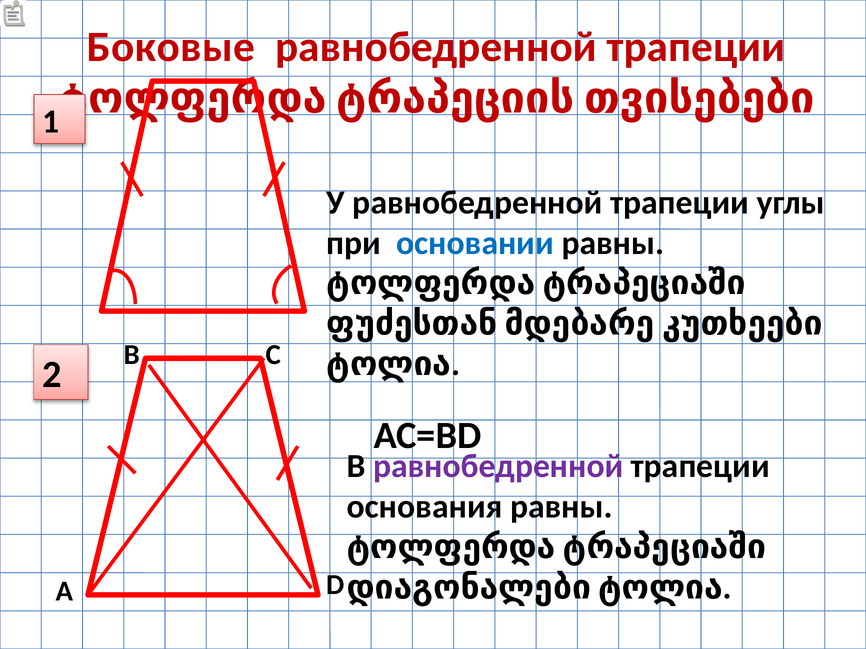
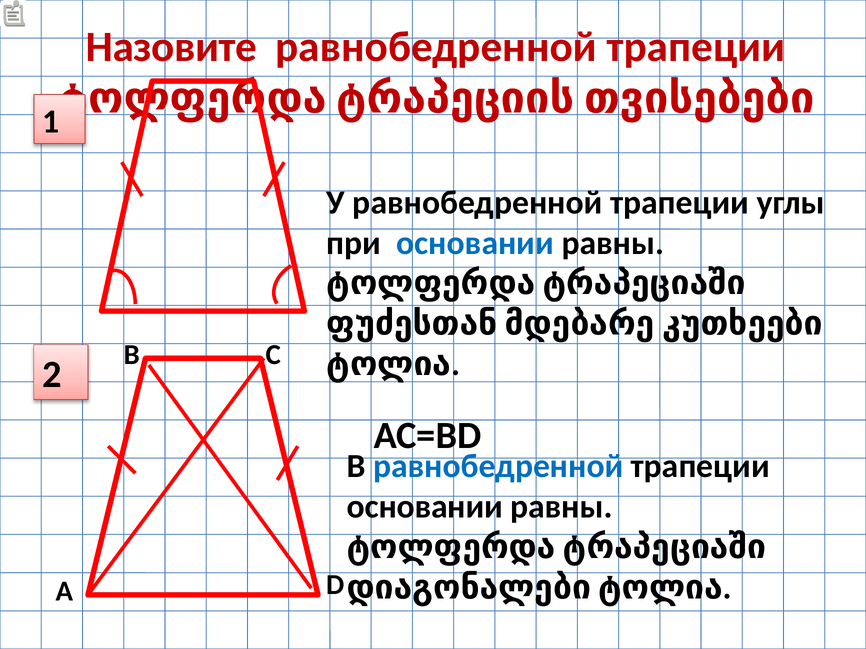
Боковые: Боковые -> Назовите
равнобедренной at (498, 467) colour: purple -> blue
основания at (425, 507): основания -> основании
